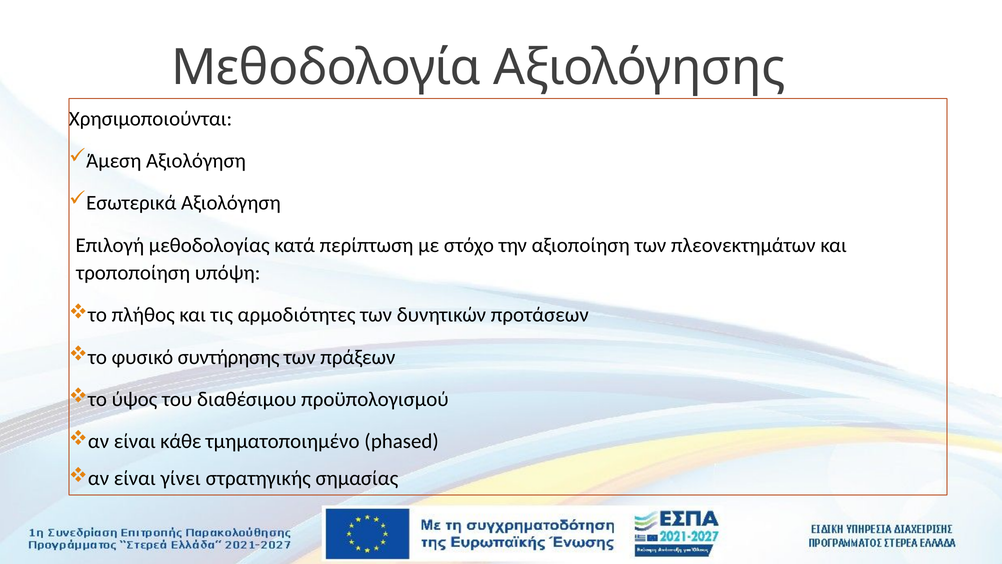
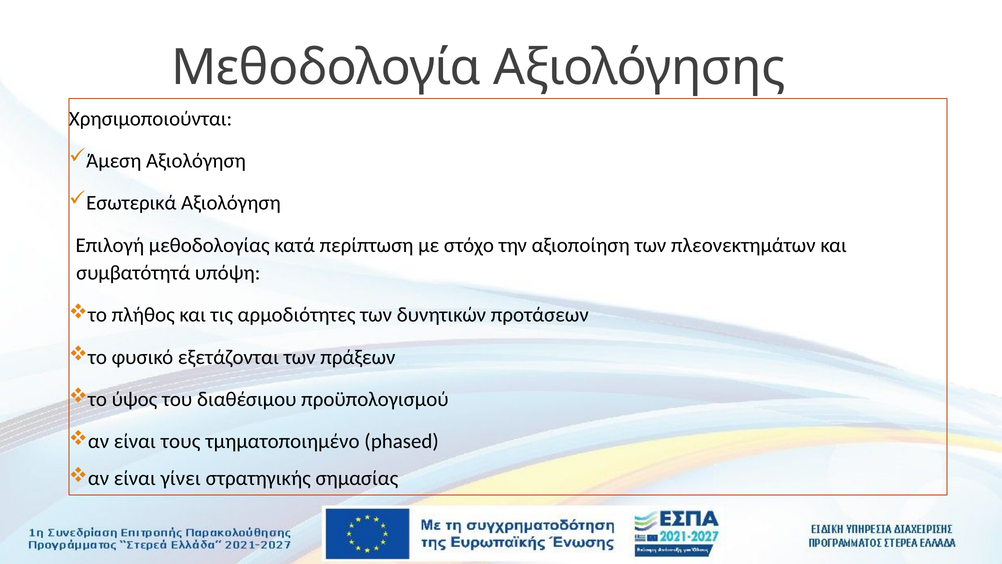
τροποποίηση: τροποποίηση -> συμβατότητά
συντήρησης: συντήρησης -> εξετάζονται
κάθε: κάθε -> τους
